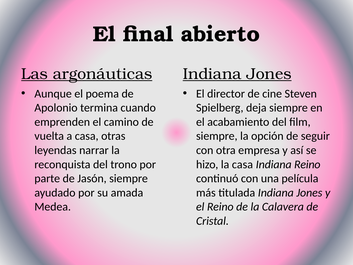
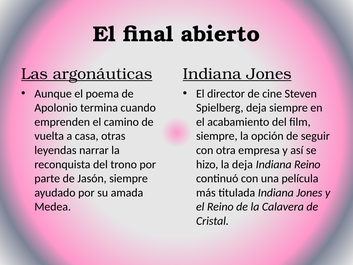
la casa: casa -> deja
